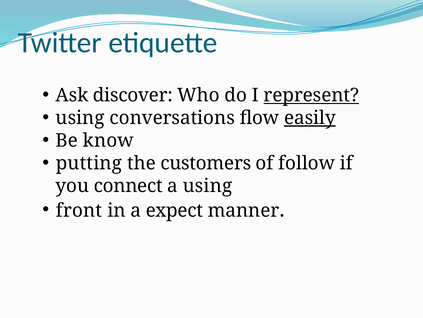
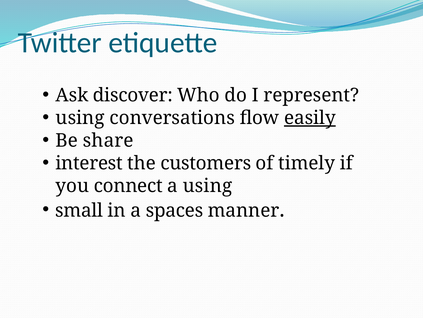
represent underline: present -> none
know: know -> share
putting: putting -> interest
follow: follow -> timely
front: front -> small
expect: expect -> spaces
